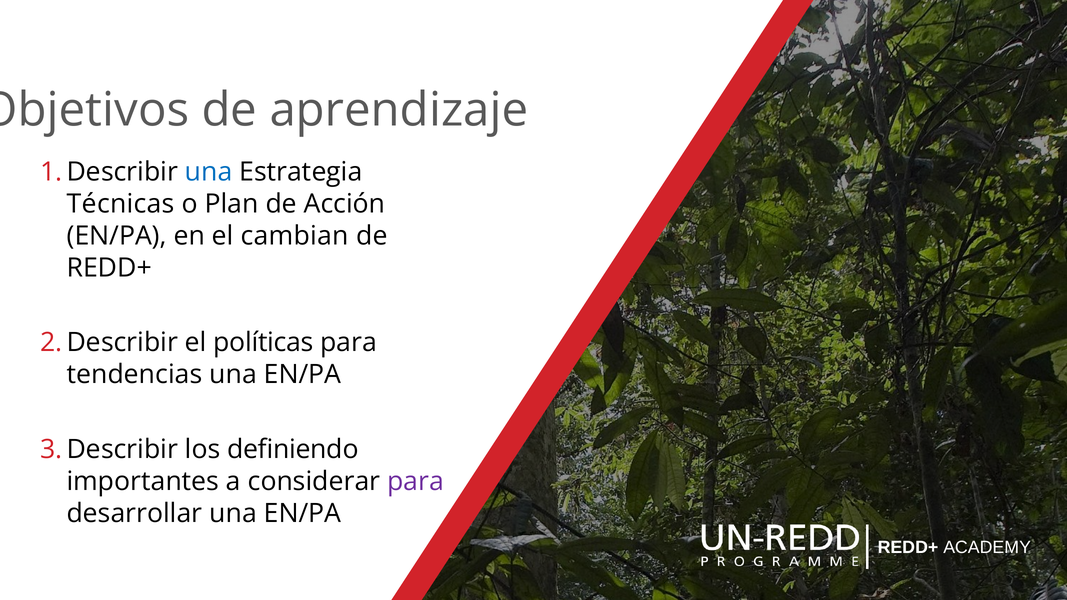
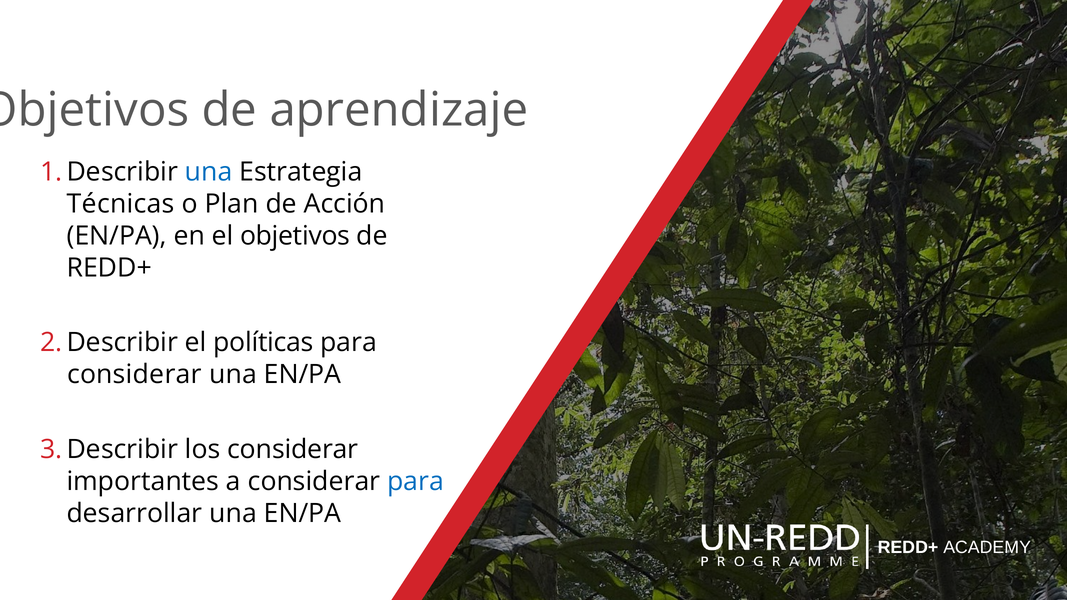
el cambian: cambian -> objetivos
tendencias at (135, 375): tendencias -> considerar
los definiendo: definiendo -> considerar
para at (416, 481) colour: purple -> blue
